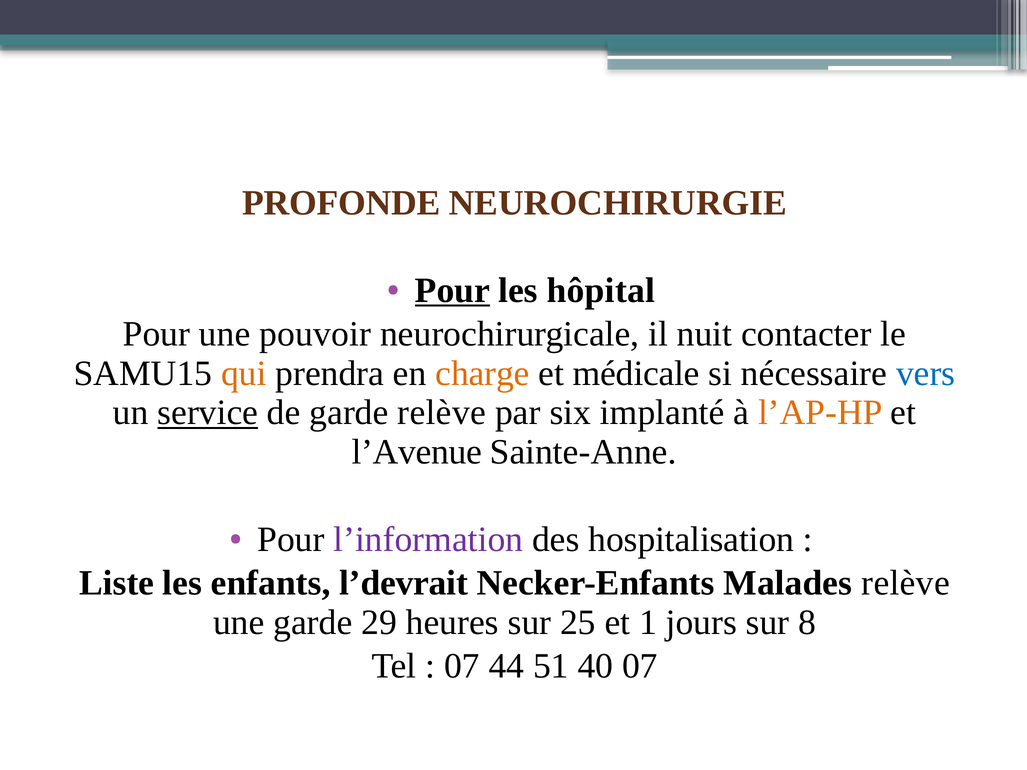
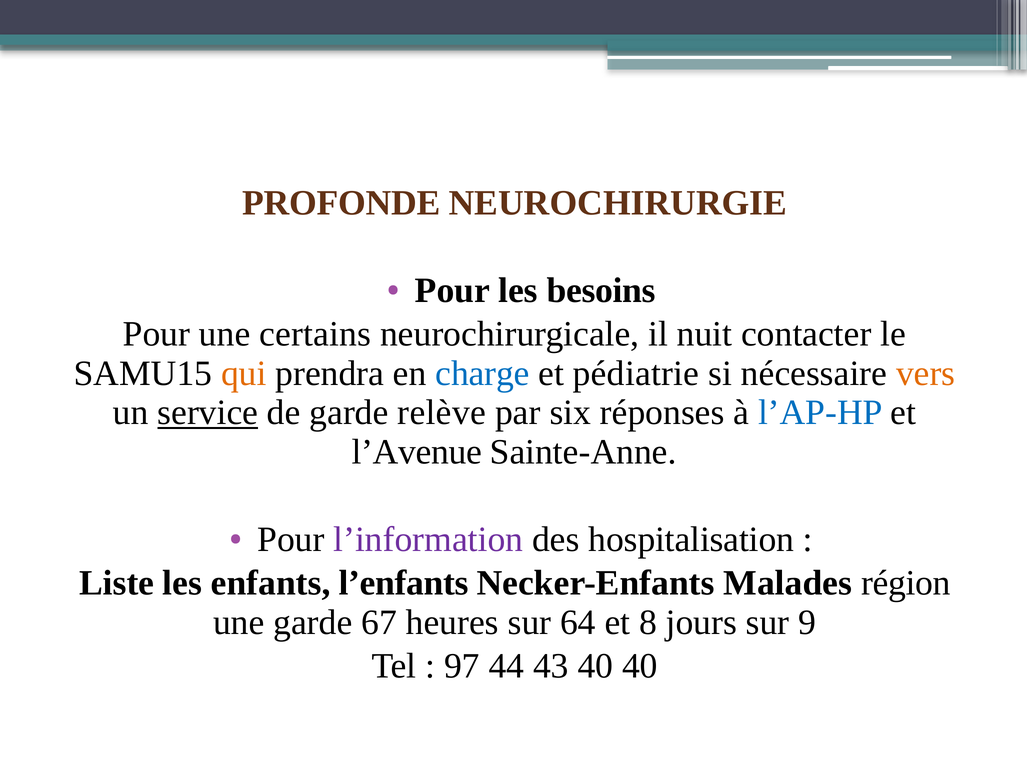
Pour at (452, 290) underline: present -> none
hôpital: hôpital -> besoins
pouvoir: pouvoir -> certains
charge colour: orange -> blue
médicale: médicale -> pédiatrie
vers colour: blue -> orange
implanté: implanté -> réponses
l’AP-HP colour: orange -> blue
l’devrait: l’devrait -> l’enfants
Malades relève: relève -> région
29: 29 -> 67
25: 25 -> 64
1: 1 -> 8
8: 8 -> 9
07 at (462, 666): 07 -> 97
51: 51 -> 43
40 07: 07 -> 40
